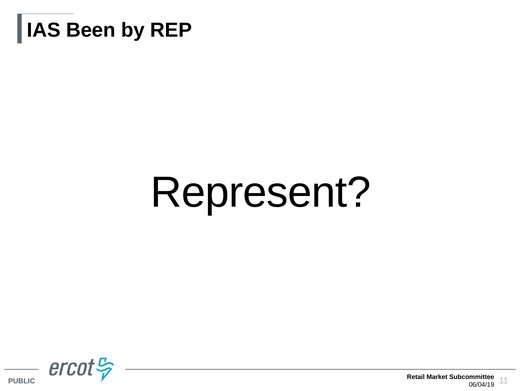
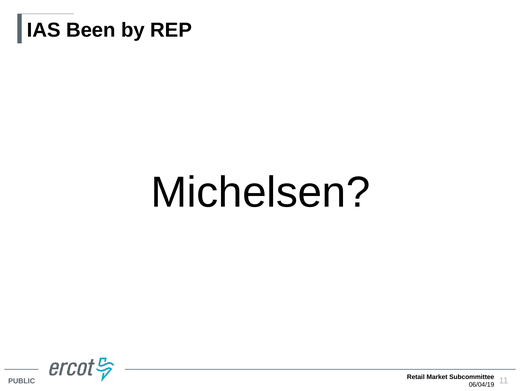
Represent: Represent -> Michelsen
